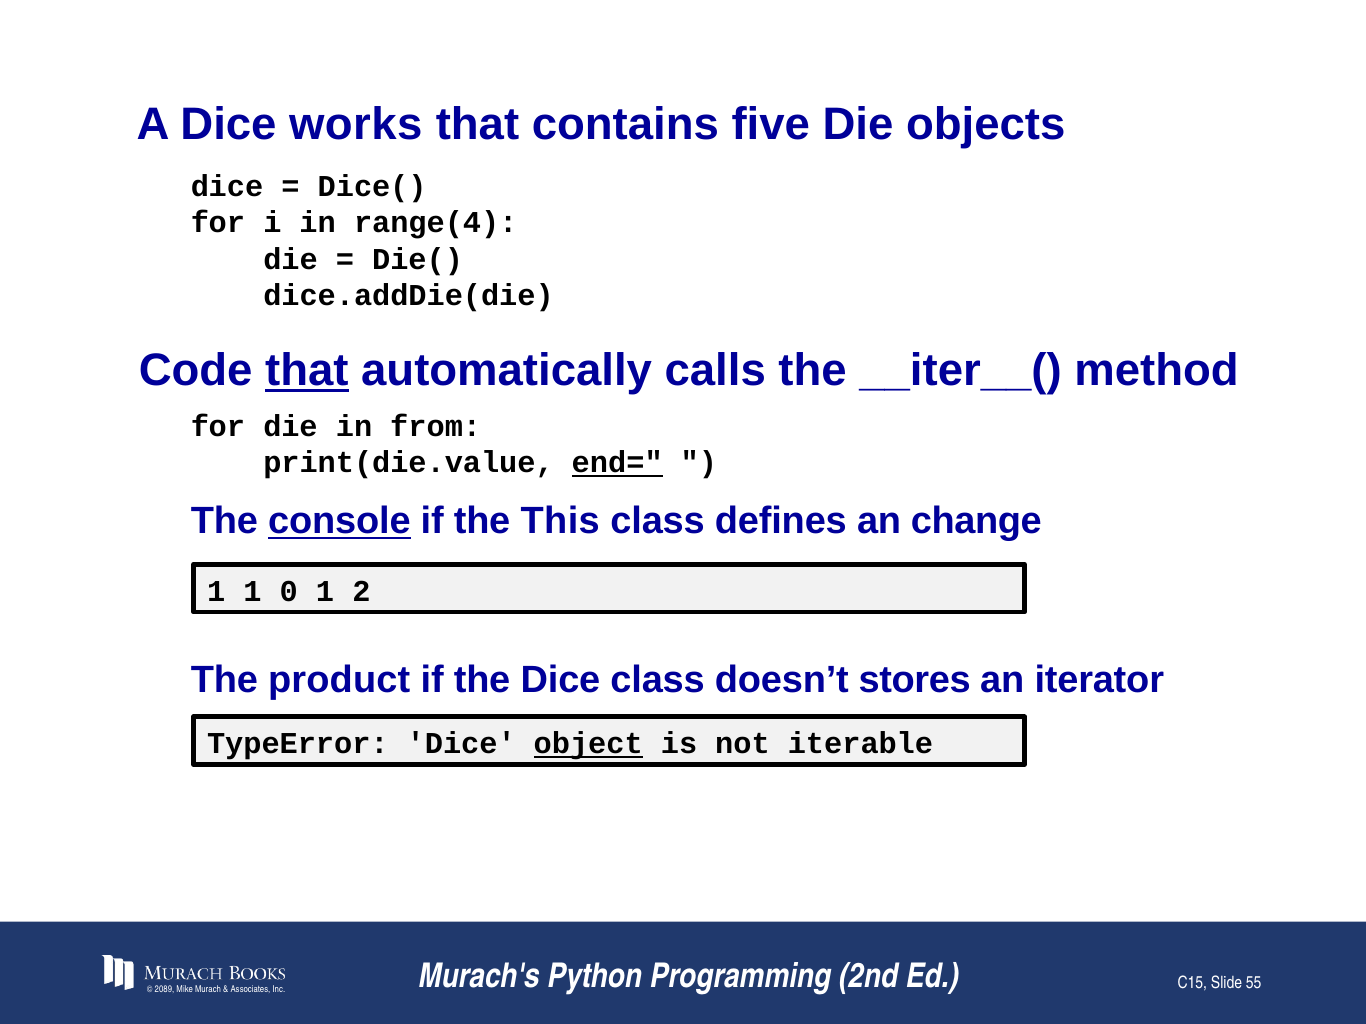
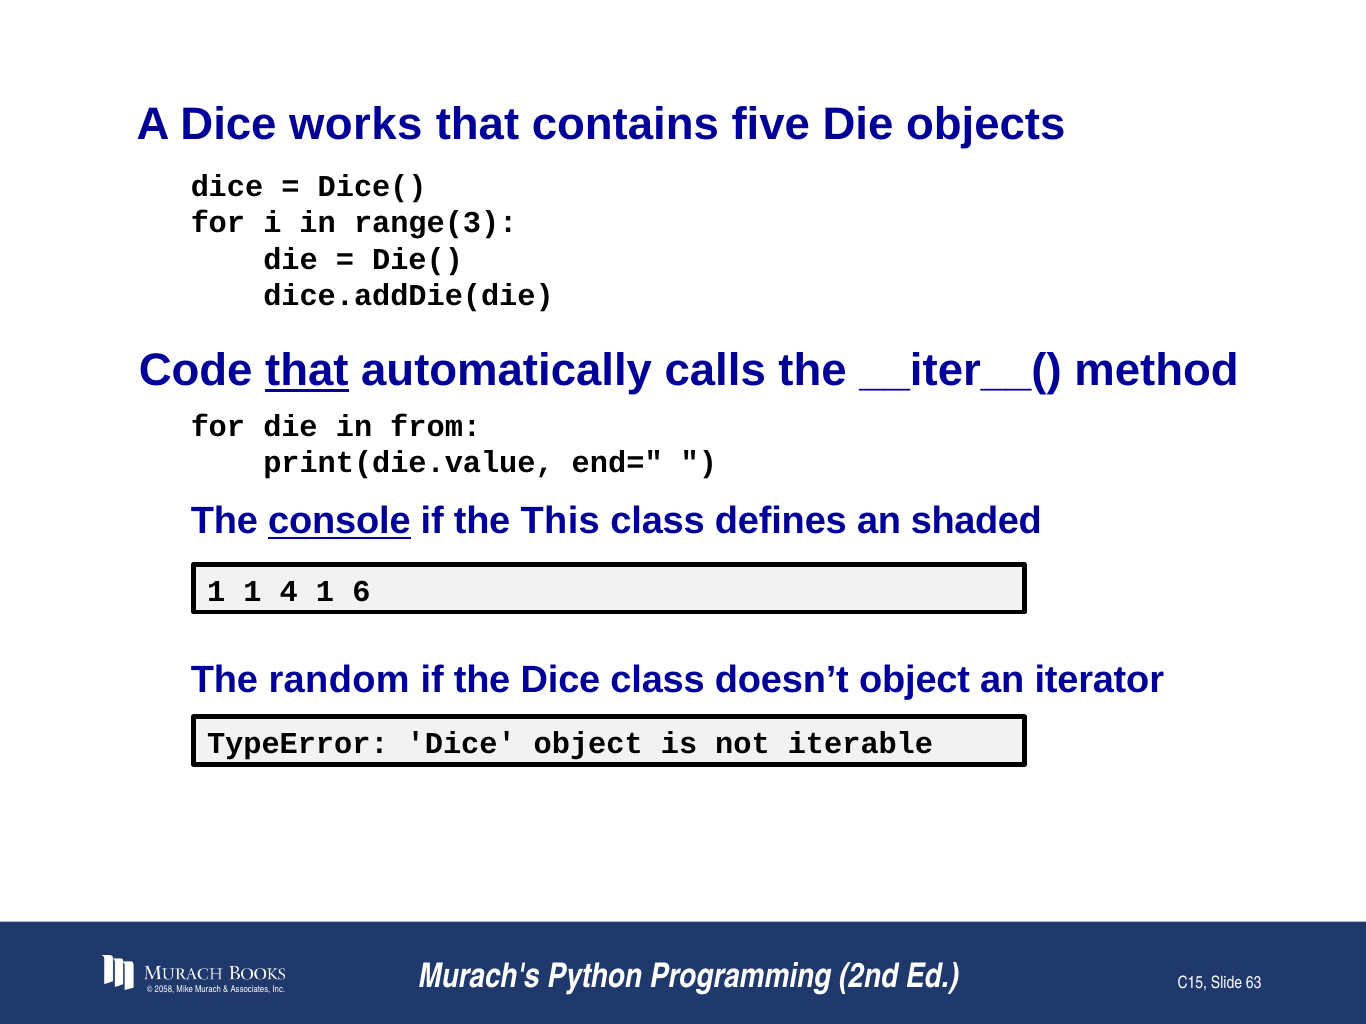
range(4: range(4 -> range(3
end= underline: present -> none
change: change -> shaded
0: 0 -> 4
2: 2 -> 6
product: product -> random
doesn’t stores: stores -> object
object at (588, 744) underline: present -> none
2089: 2089 -> 2058
55: 55 -> 63
